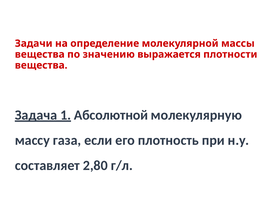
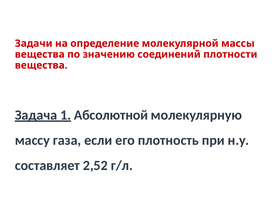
выражается: выражается -> соединений
2,80: 2,80 -> 2,52
